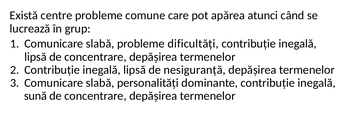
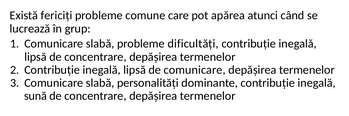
centre: centre -> fericiți
de nesiguranță: nesiguranță -> comunicare
